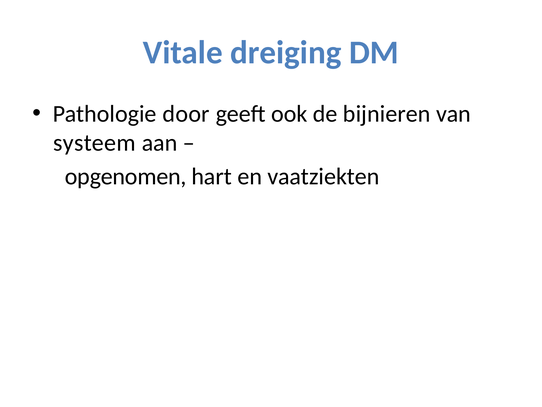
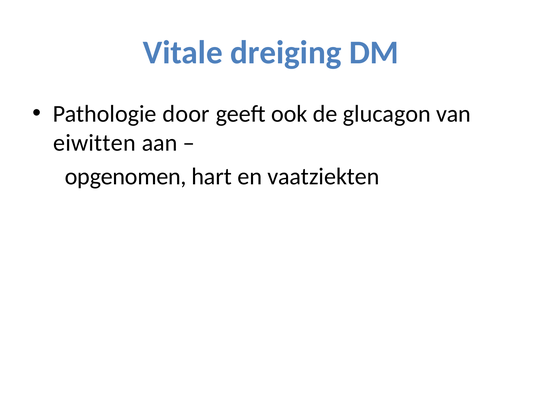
bijnieren: bijnieren -> glucagon
systeem: systeem -> eiwitten
